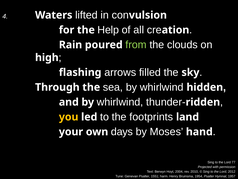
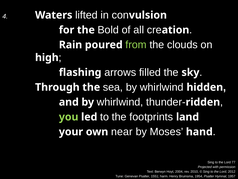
Help: Help -> Bold
you colour: yellow -> light green
days: days -> near
